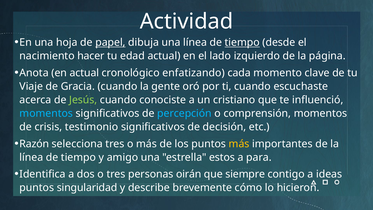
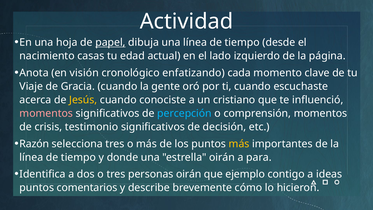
tiempo at (242, 42) underline: present -> none
hacer: hacer -> casas
en actual: actual -> visión
Jesús colour: light green -> yellow
momentos at (46, 113) colour: light blue -> pink
amigo: amigo -> donde
estrella estos: estos -> oirán
siempre: siempre -> ejemplo
singularidad: singularidad -> comentarios
